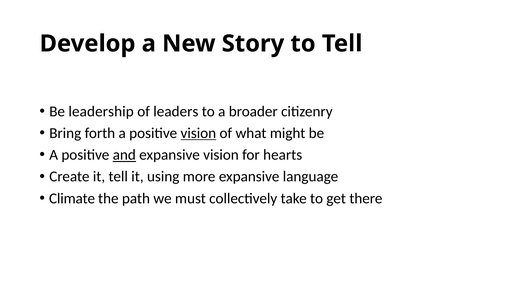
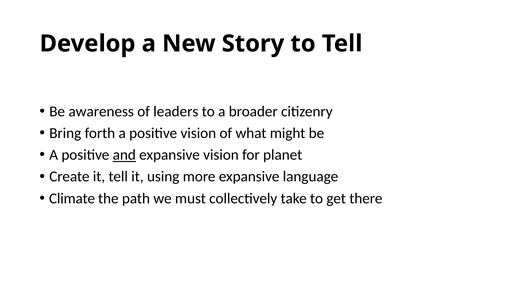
leadership: leadership -> awareness
vision at (198, 133) underline: present -> none
hearts: hearts -> planet
